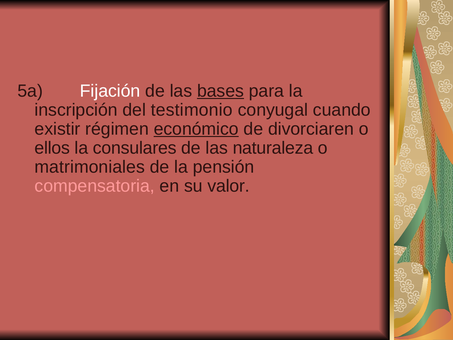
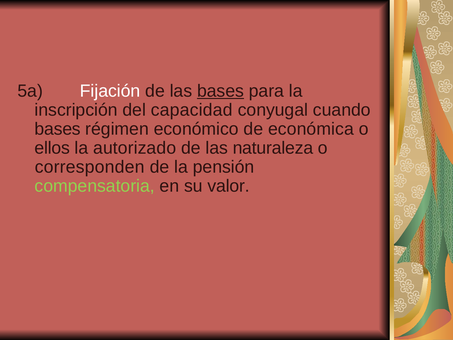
testimonio: testimonio -> capacidad
existir at (58, 129): existir -> bases
económico underline: present -> none
divorciaren: divorciaren -> económica
consulares: consulares -> autorizado
matrimoniales: matrimoniales -> corresponden
compensatoria colour: pink -> light green
